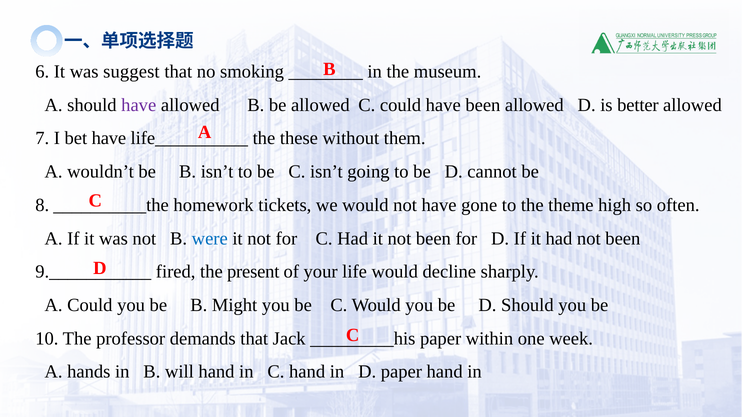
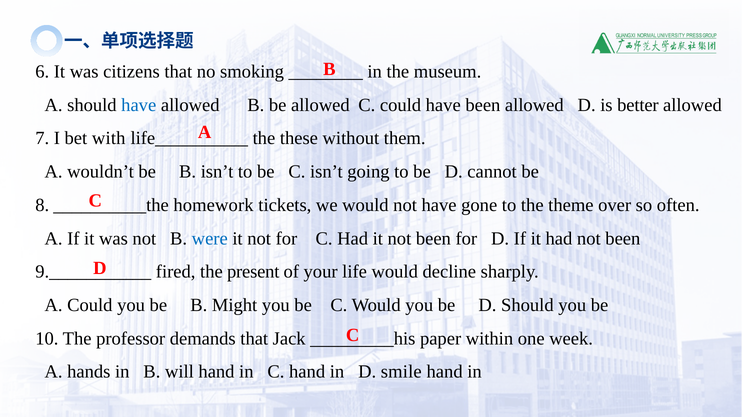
suggest: suggest -> citizens
have at (139, 105) colour: purple -> blue
bet have: have -> with
high: high -> over
D paper: paper -> smile
